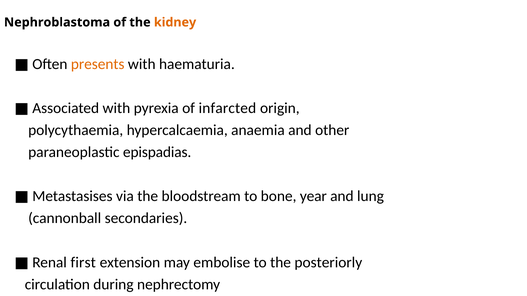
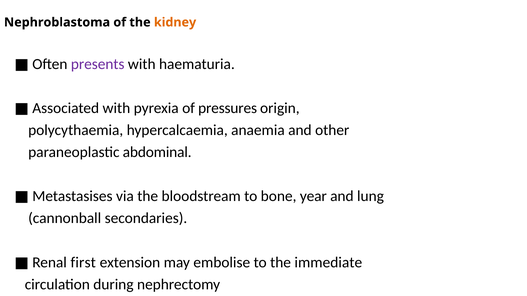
presents colour: orange -> purple
infarcted: infarcted -> pressures
epispadias: epispadias -> abdominal
posteriorly: posteriorly -> immediate
